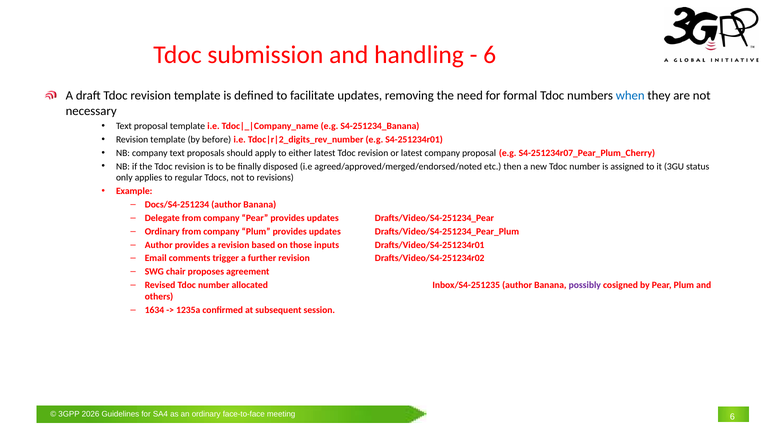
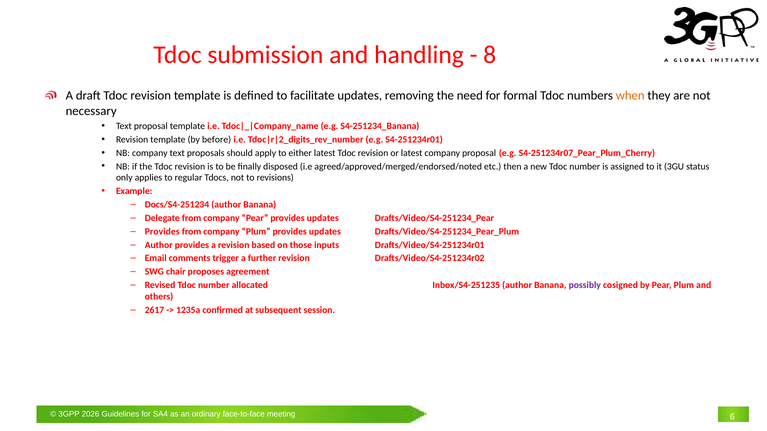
6 at (490, 55): 6 -> 8
when colour: blue -> orange
Ordinary at (162, 232): Ordinary -> Provides
1634: 1634 -> 2617
